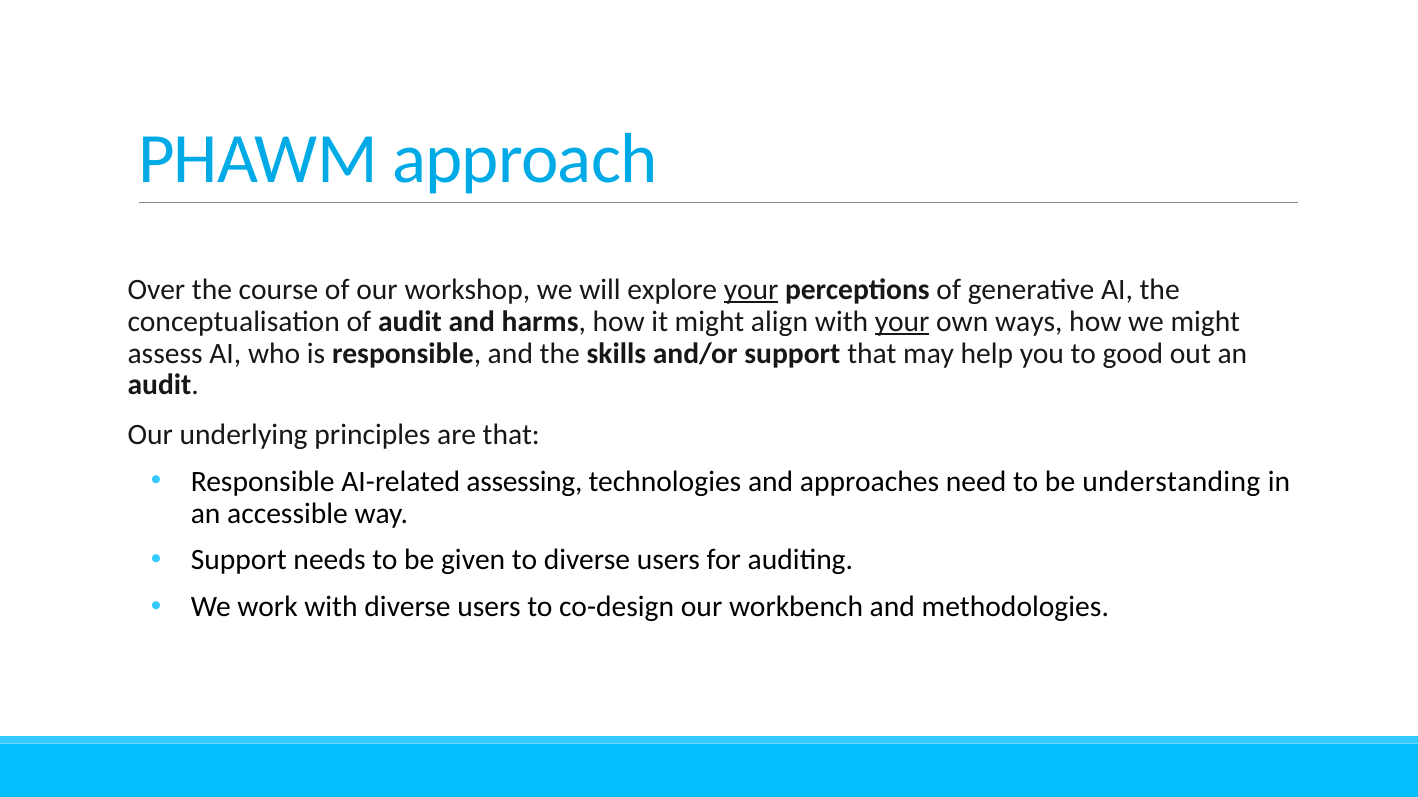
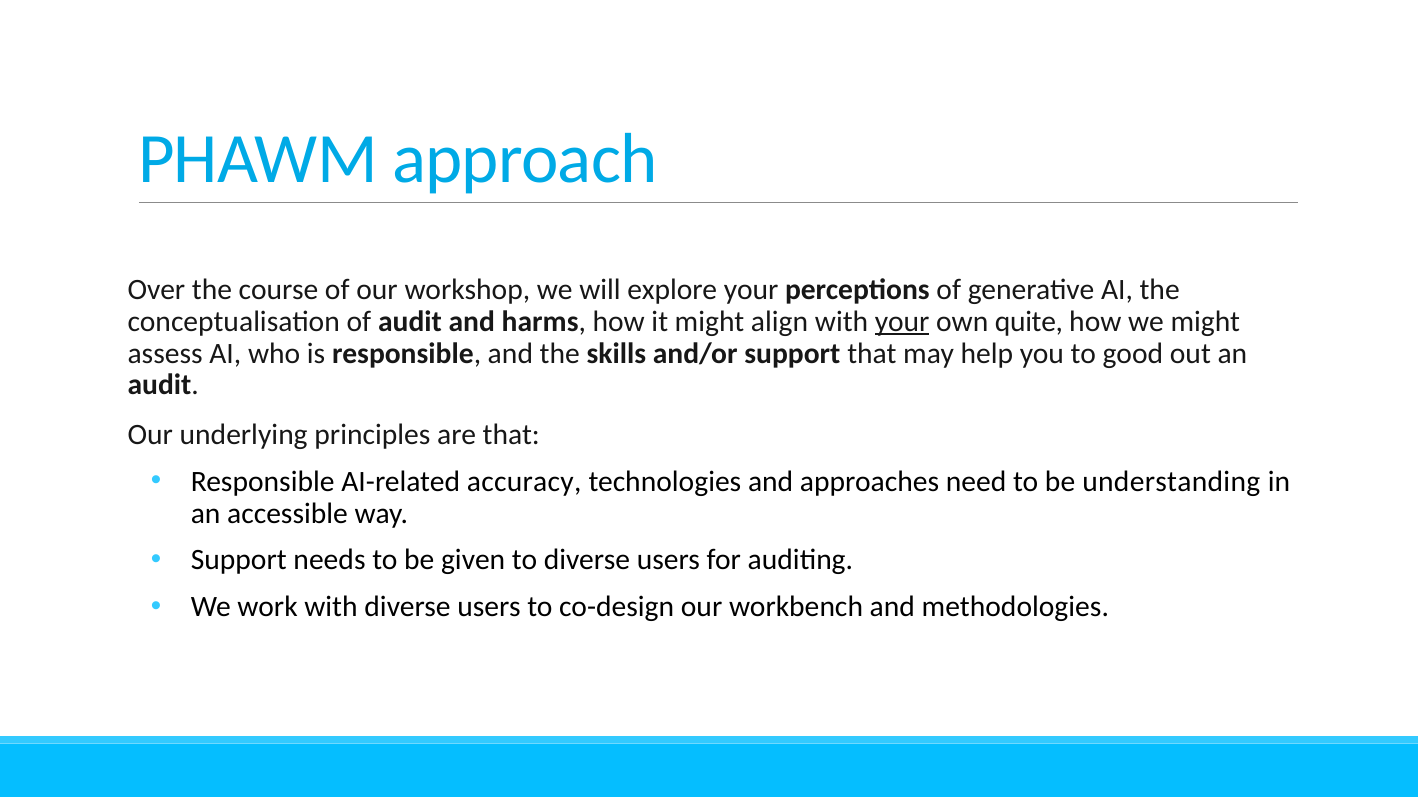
your at (751, 290) underline: present -> none
ways: ways -> quite
assessing: assessing -> accuracy
